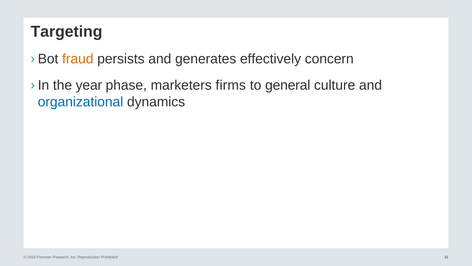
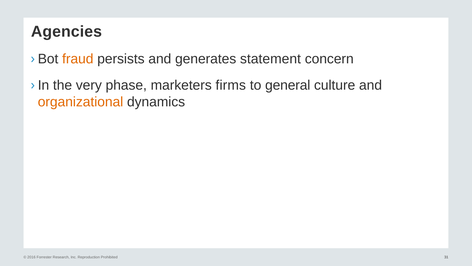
Targeting: Targeting -> Agencies
effectively: effectively -> statement
year: year -> very
organizational colour: blue -> orange
